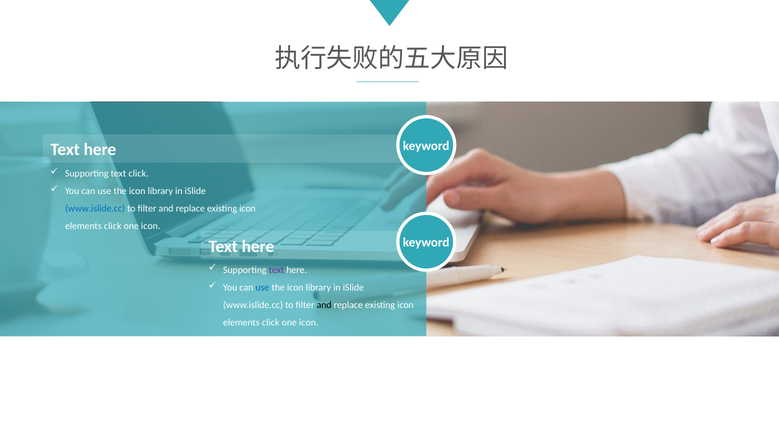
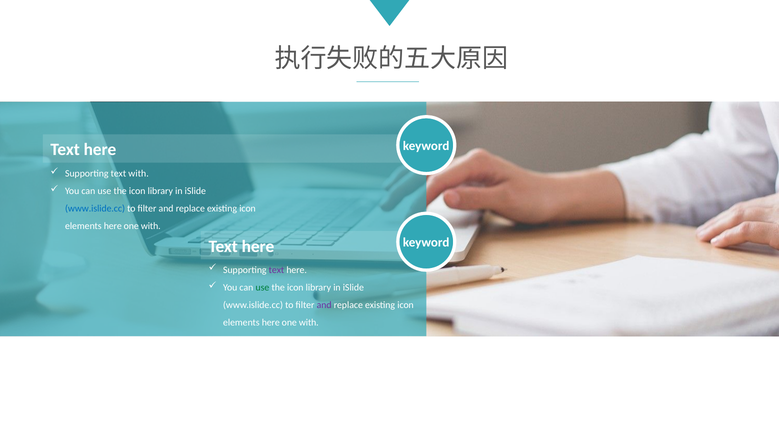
text click: click -> with
click at (113, 226): click -> here
icon at (151, 226): icon -> with
use at (262, 288) colour: blue -> green
and at (324, 305) colour: black -> purple
click at (271, 323): click -> here
icon at (309, 323): icon -> with
